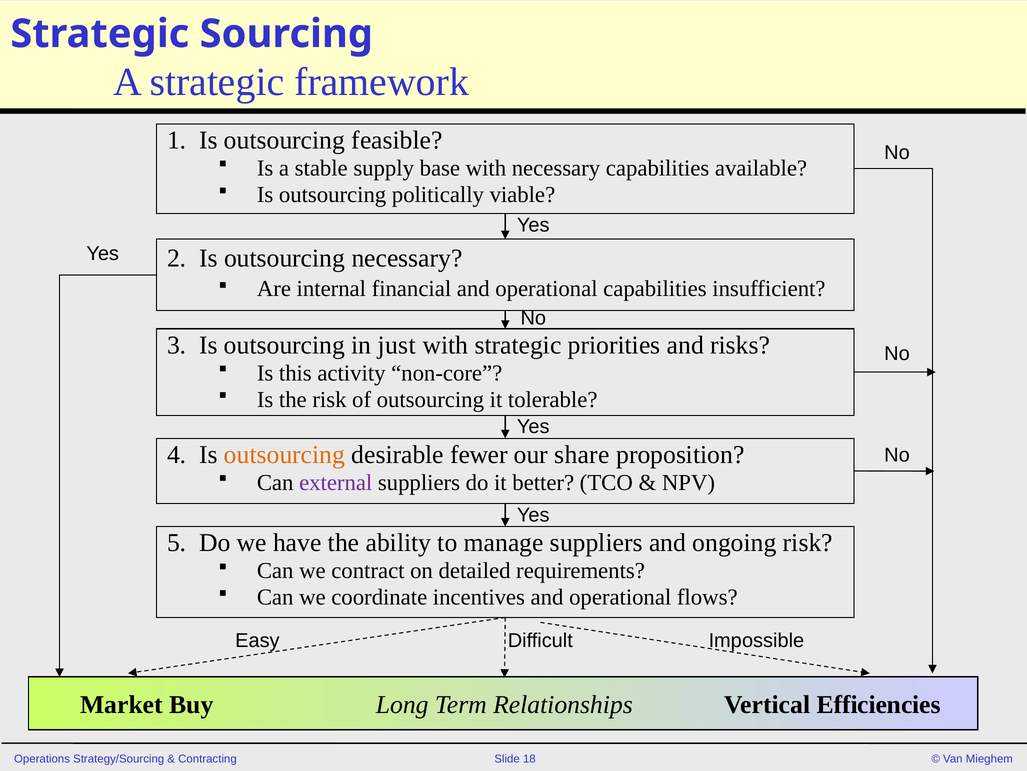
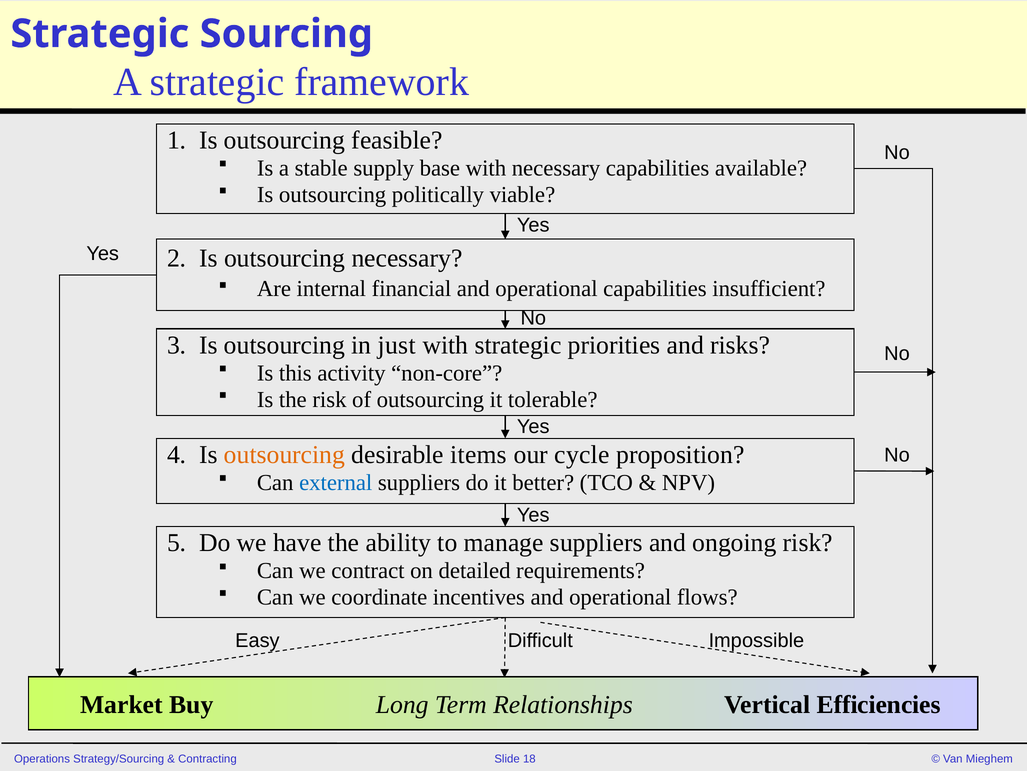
fewer: fewer -> items
share: share -> cycle
external colour: purple -> blue
